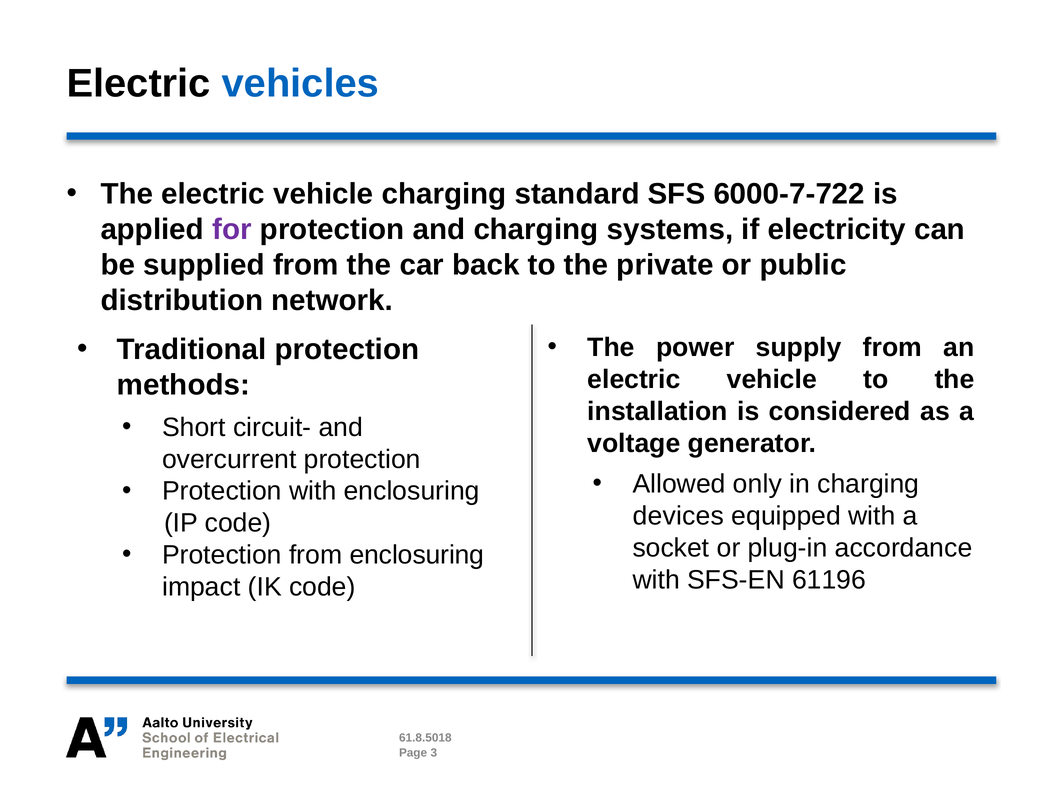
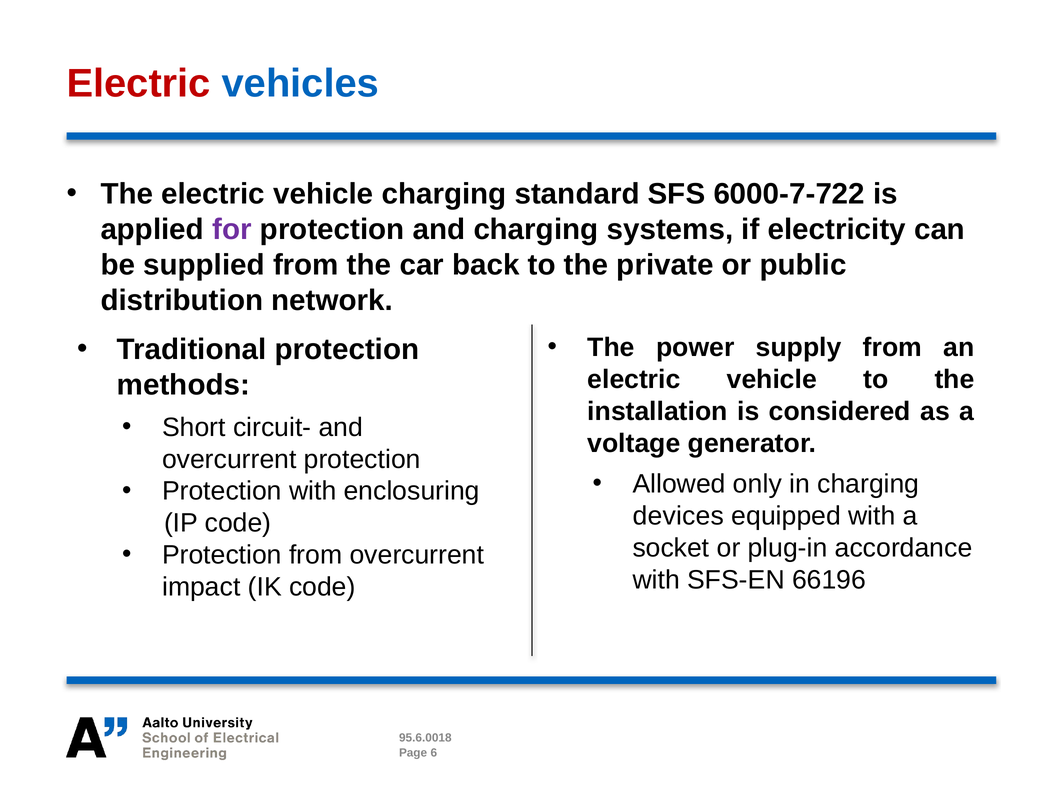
Electric at (139, 84) colour: black -> red
from enclosuring: enclosuring -> overcurrent
61196: 61196 -> 66196
61.8.5018: 61.8.5018 -> 95.6.0018
3: 3 -> 6
